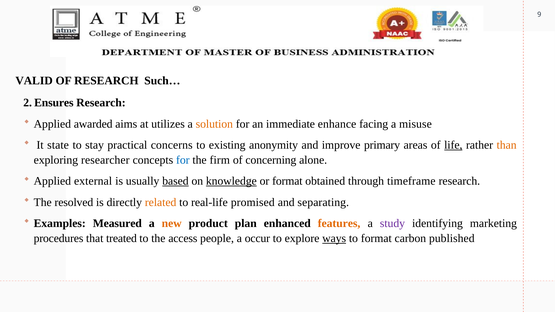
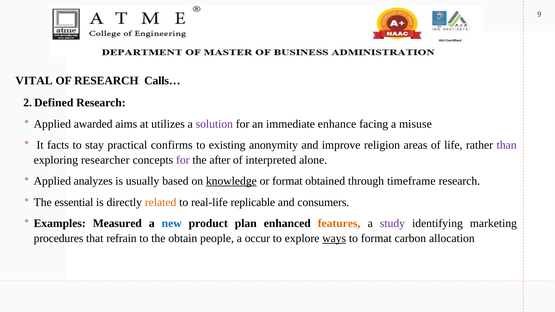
VALID: VALID -> VITAL
Such…: Such… -> Calls…
Ensures: Ensures -> Defined
solution colour: orange -> purple
state: state -> facts
concerns: concerns -> confirms
primary: primary -> religion
life underline: present -> none
than colour: orange -> purple
for at (183, 160) colour: blue -> purple
firm: firm -> after
concerning: concerning -> interpreted
external: external -> analyzes
based underline: present -> none
resolved: resolved -> essential
promised: promised -> replicable
separating: separating -> consumers
new colour: orange -> blue
treated: treated -> refrain
access: access -> obtain
published: published -> allocation
